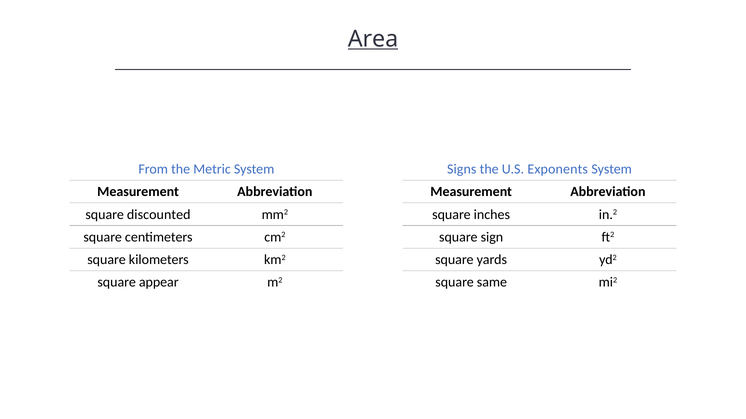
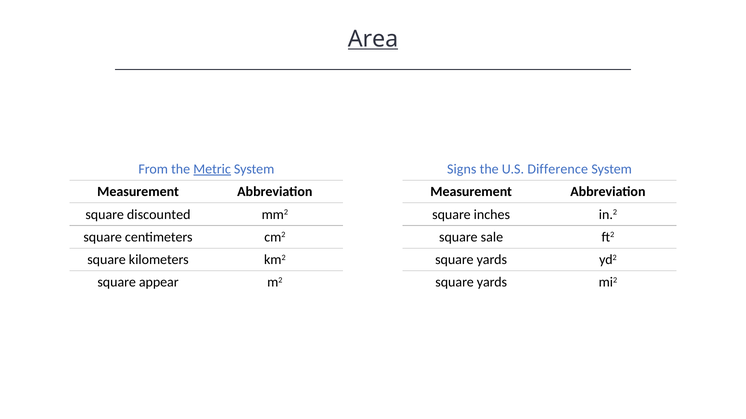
Metric underline: none -> present
Exponents: Exponents -> Difference
sign: sign -> sale
same at (492, 283): same -> yards
